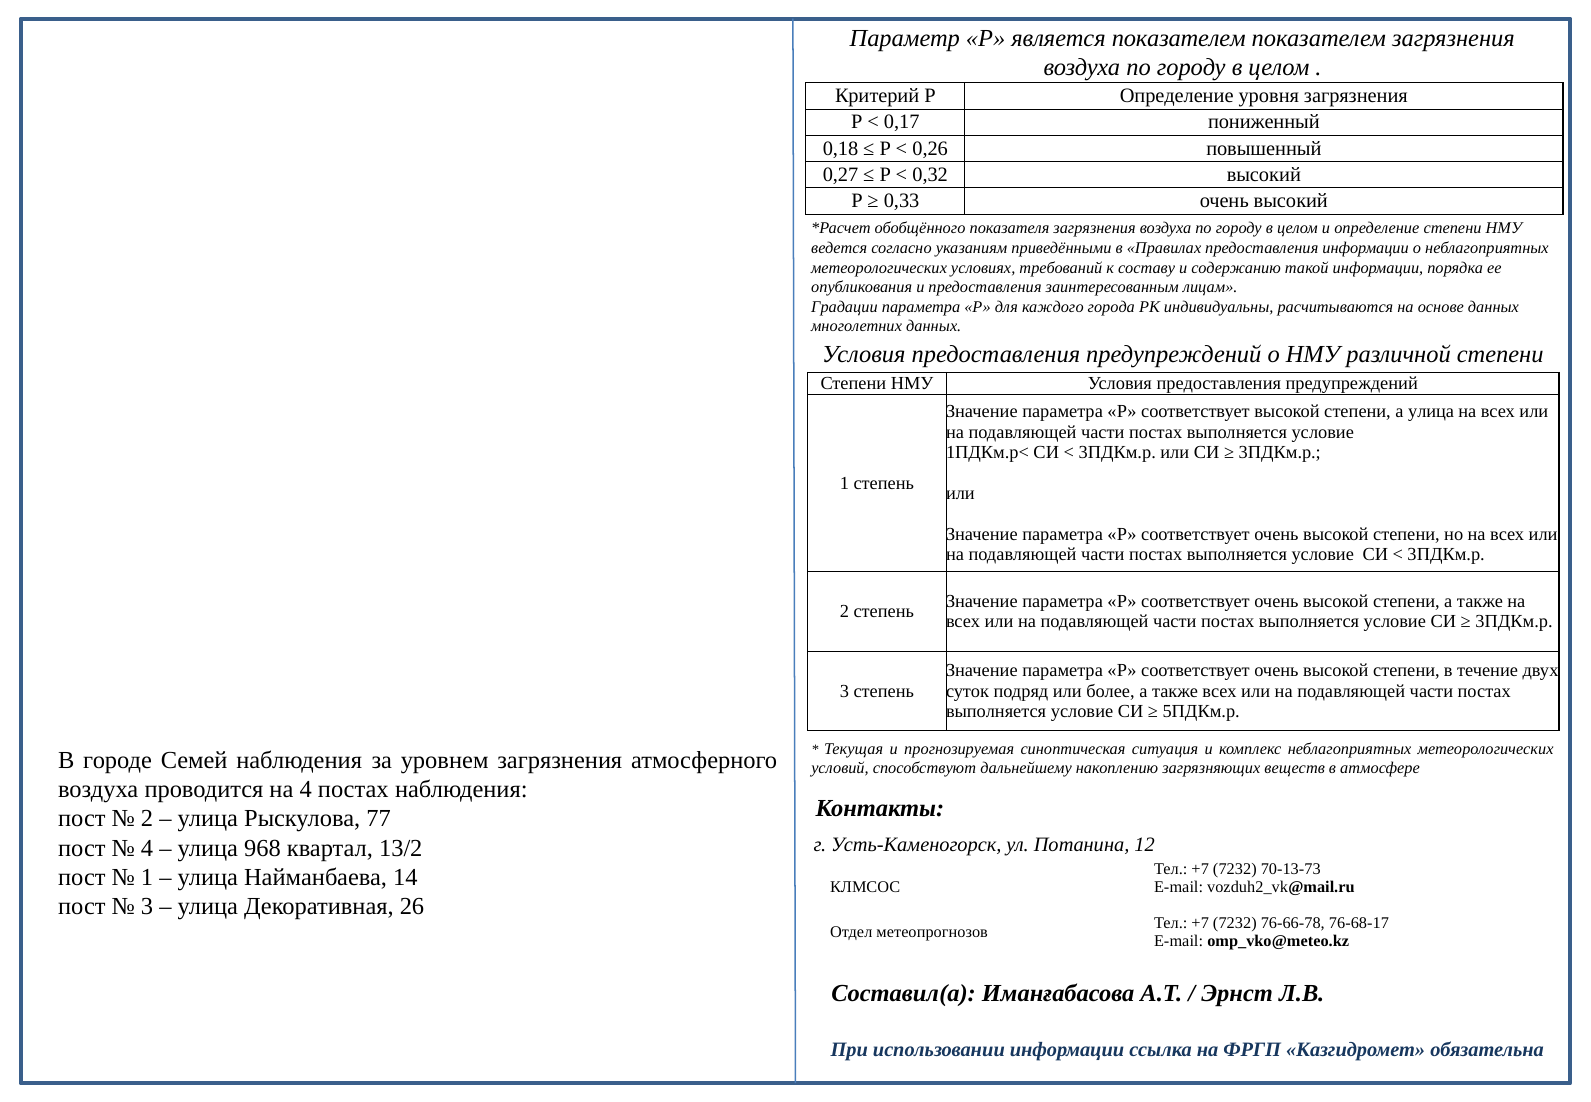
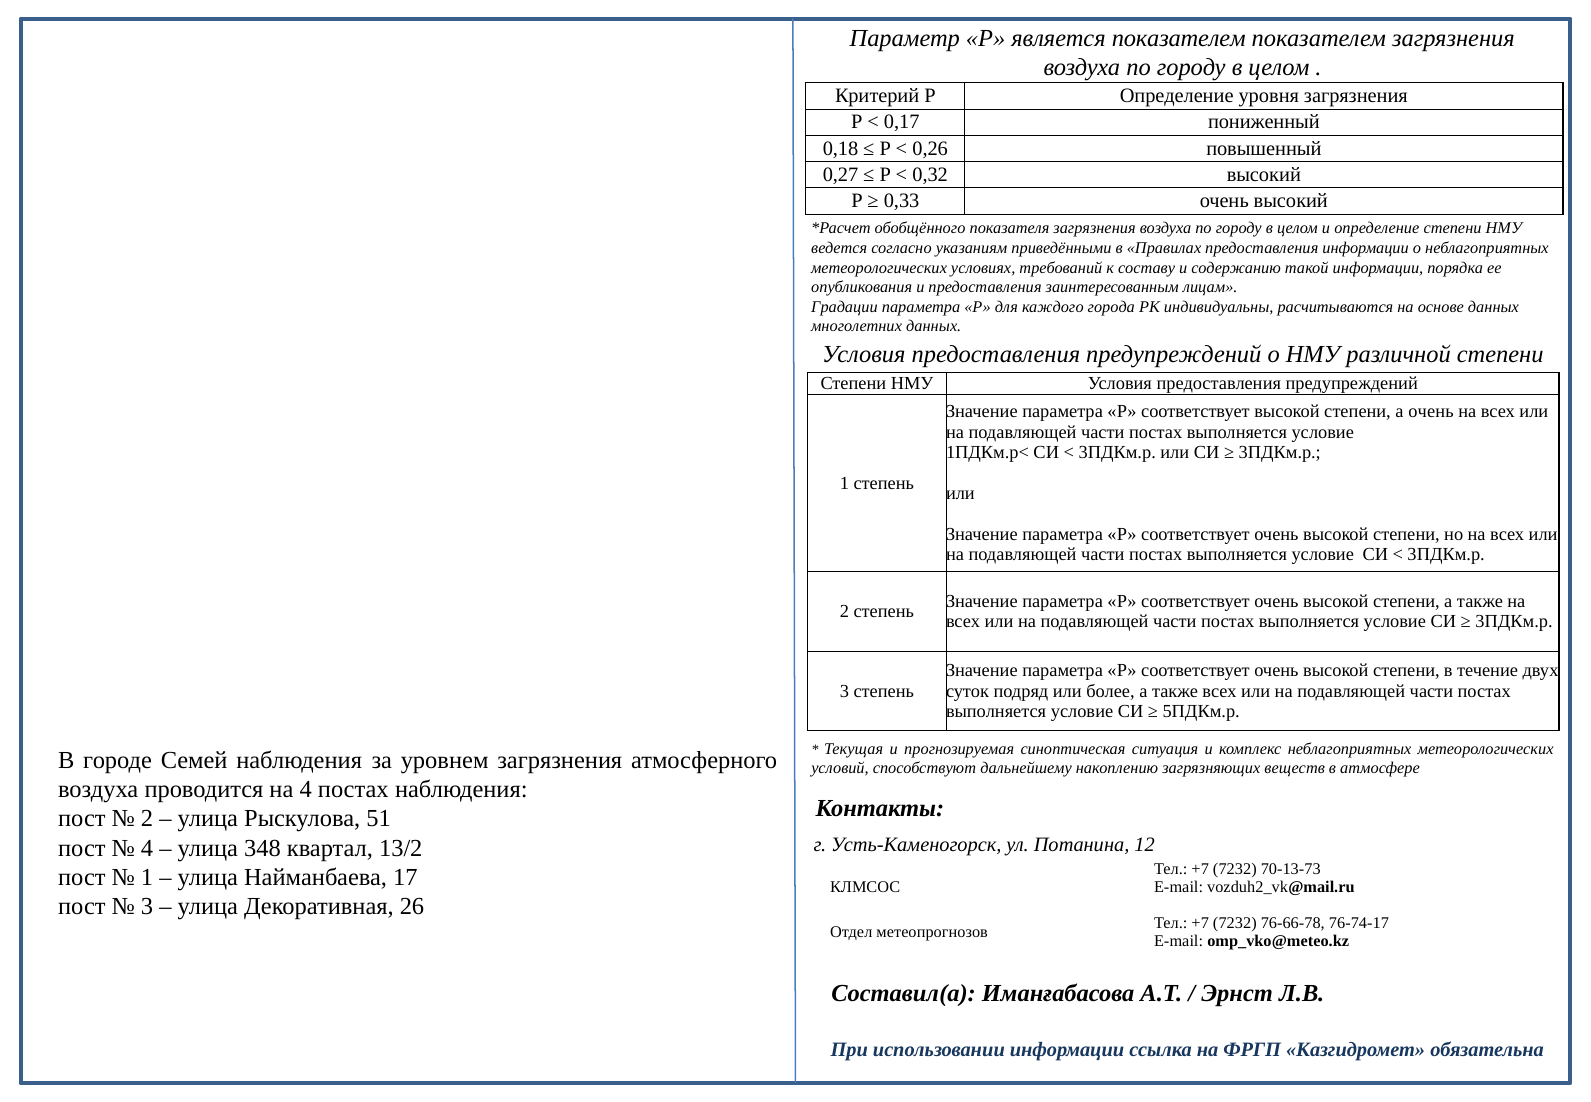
а улица: улица -> очень
77: 77 -> 51
968: 968 -> 348
14: 14 -> 17
76-68-17: 76-68-17 -> 76-74-17
